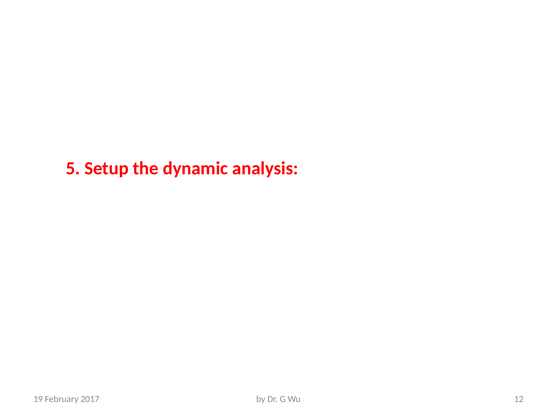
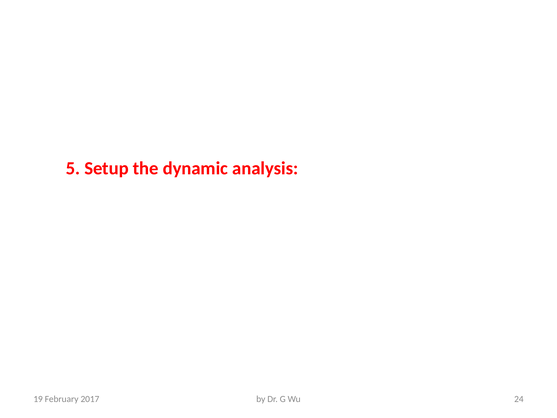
12: 12 -> 24
